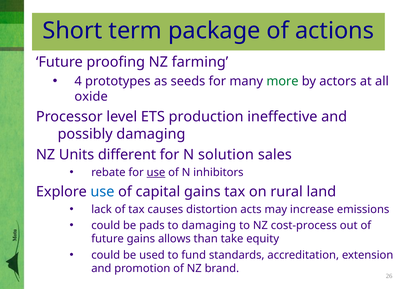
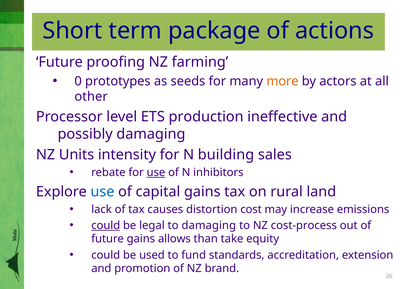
4: 4 -> 0
more colour: green -> orange
oxide: oxide -> other
different: different -> intensity
solution: solution -> building
acts: acts -> cost
could at (106, 225) underline: none -> present
pads: pads -> legal
